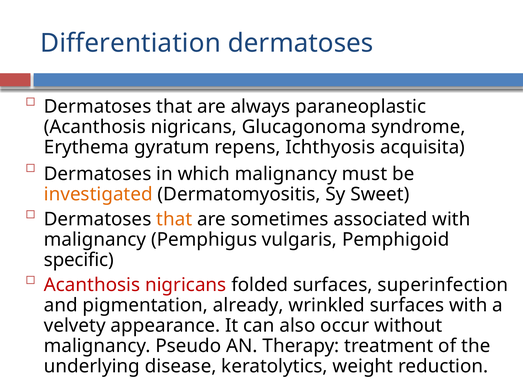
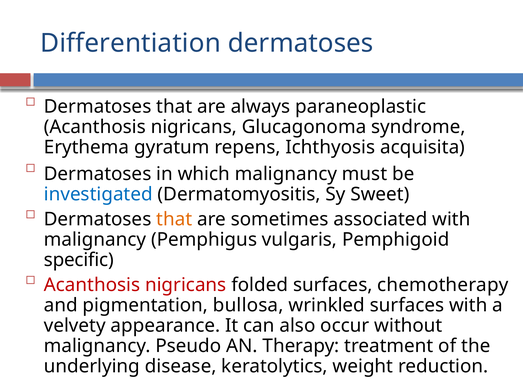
investigated colour: orange -> blue
superinfection: superinfection -> chemotherapy
already: already -> bullosa
